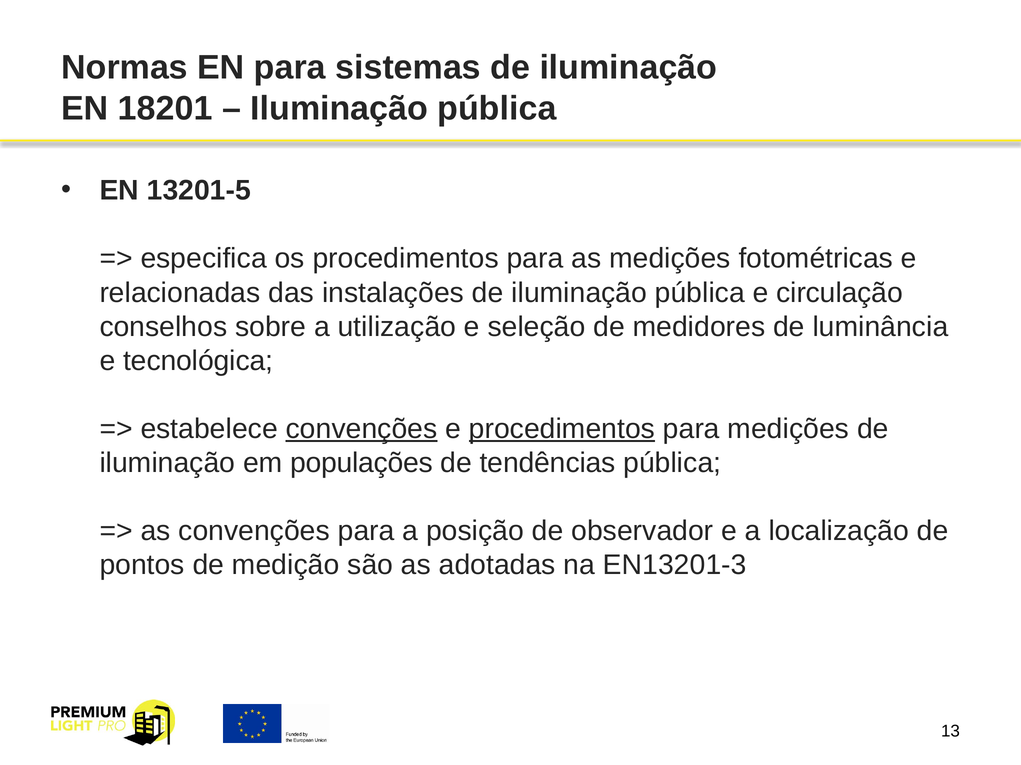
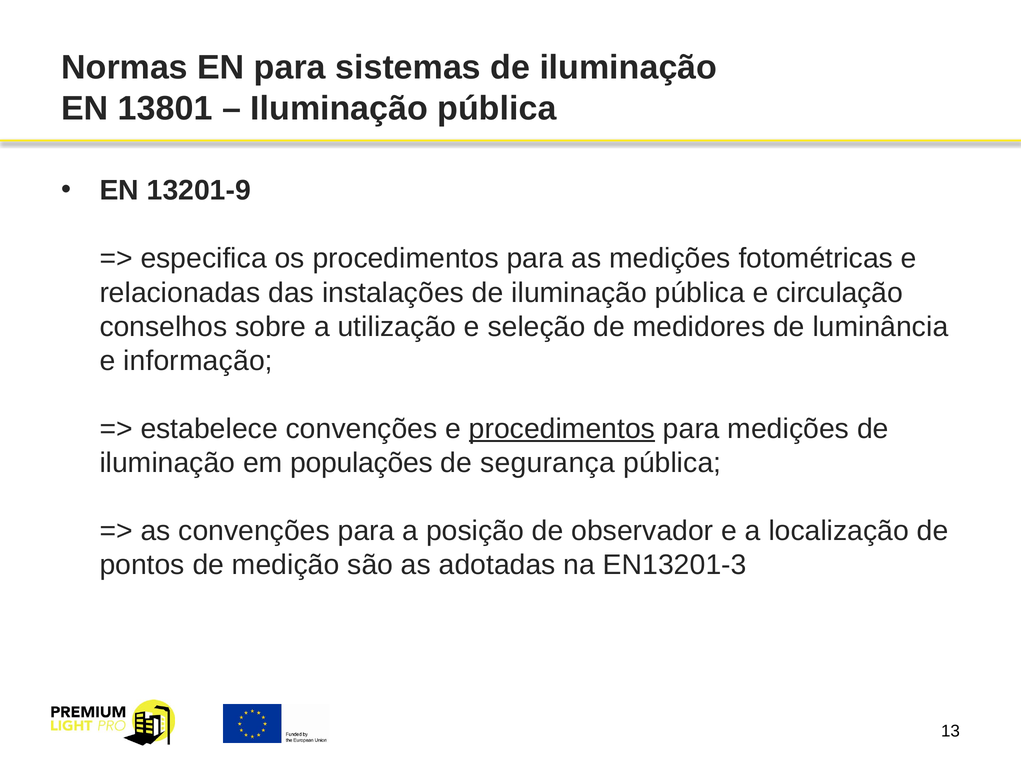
18201: 18201 -> 13801
13201-5: 13201-5 -> 13201-9
tecnológica: tecnológica -> informação
convenções at (362, 429) underline: present -> none
tendências: tendências -> segurança
